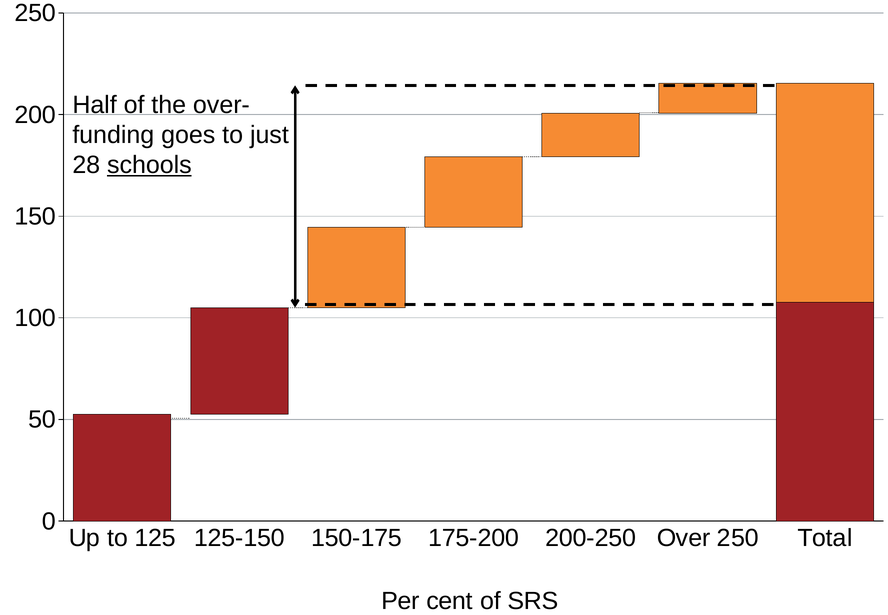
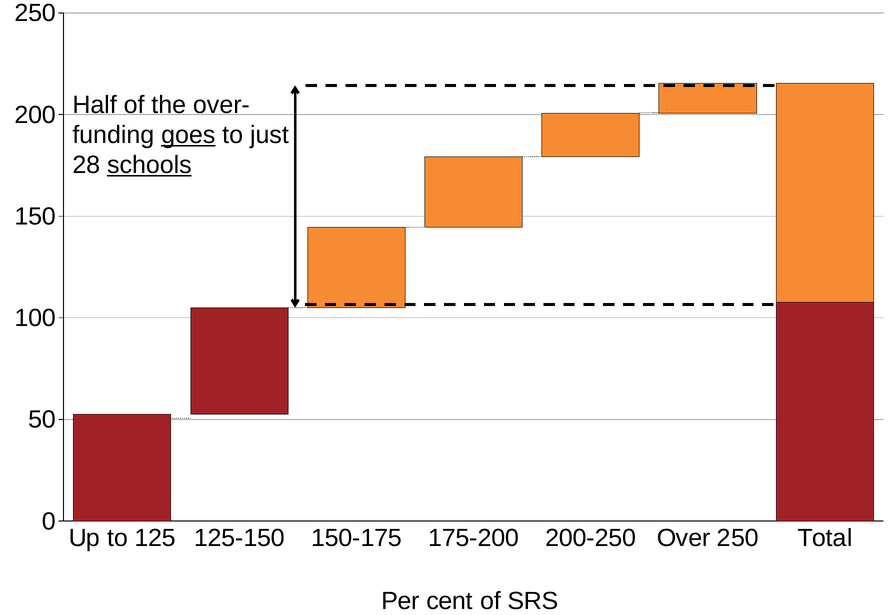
goes underline: none -> present
